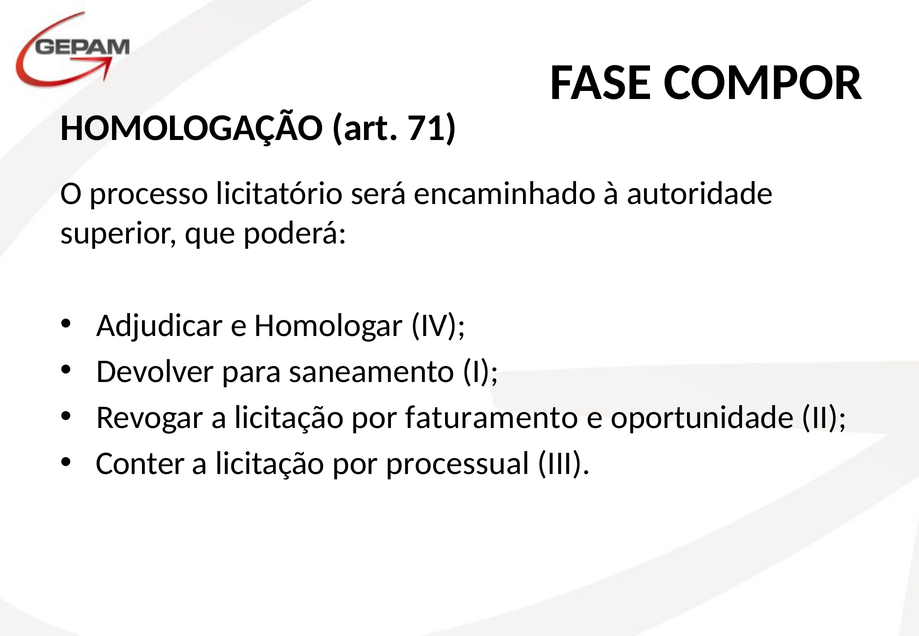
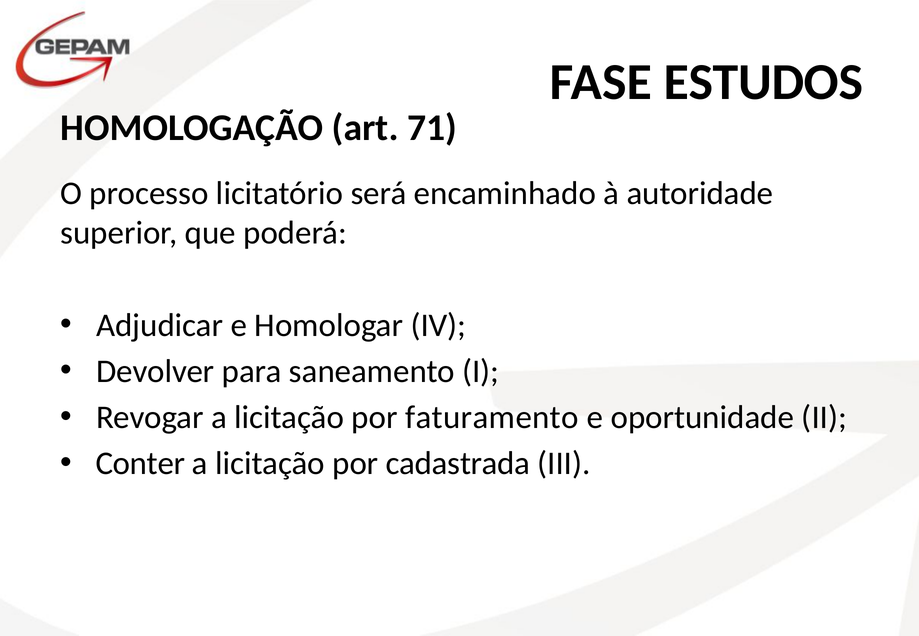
COMPOR: COMPOR -> ESTUDOS
processual: processual -> cadastrada
